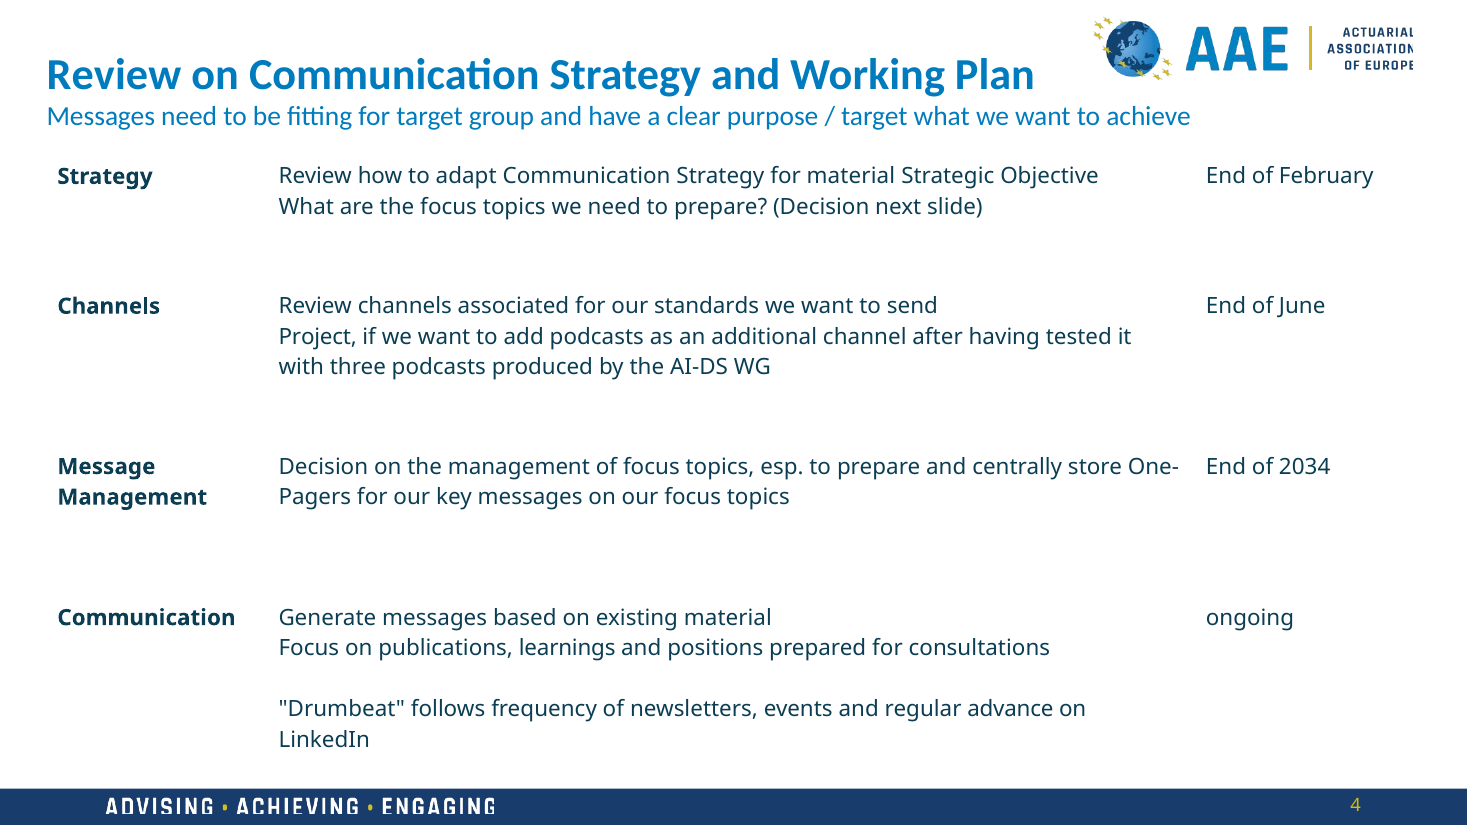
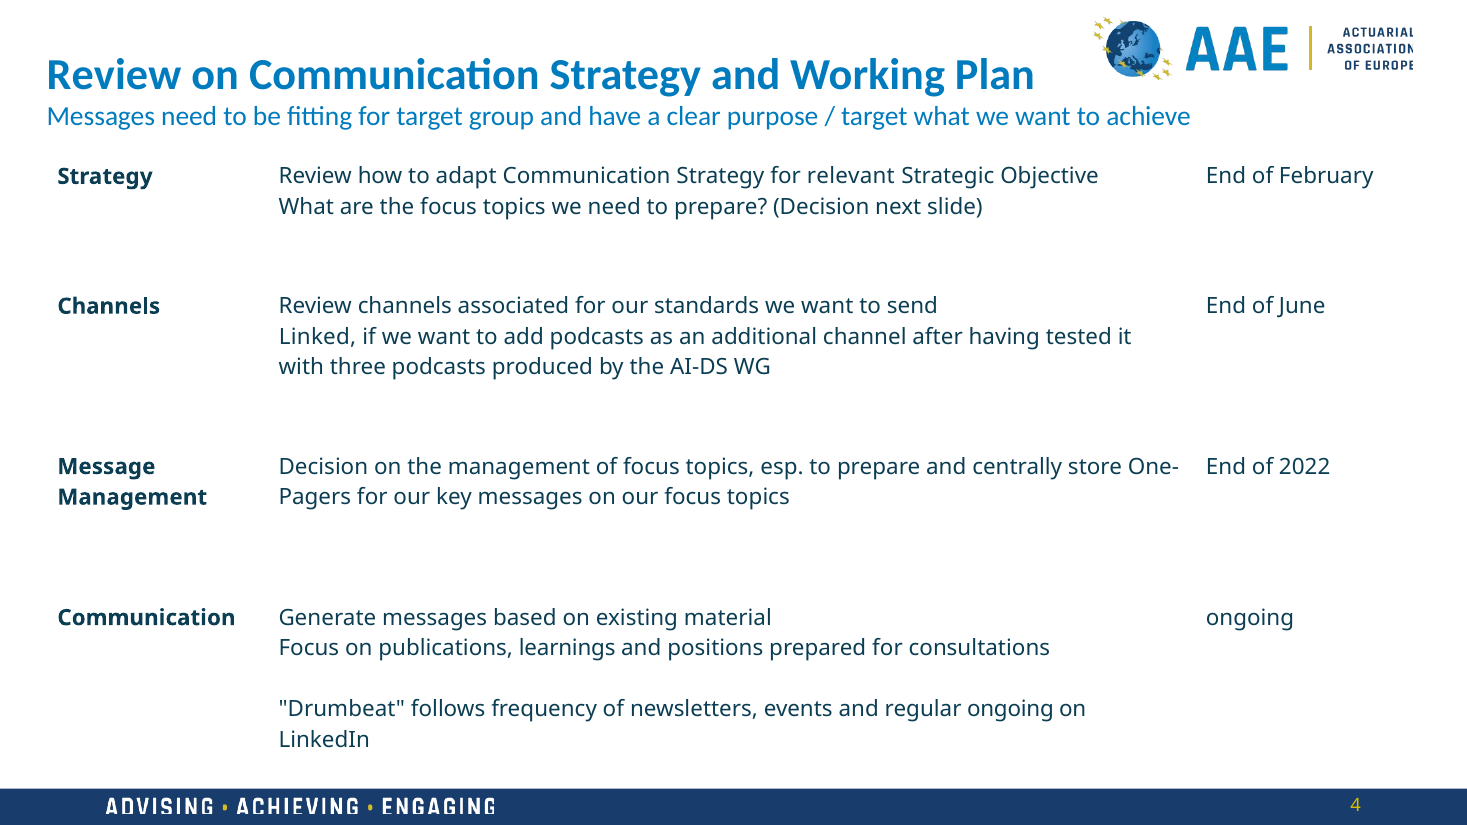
for material: material -> relevant
Project: Project -> Linked
2034: 2034 -> 2022
regular advance: advance -> ongoing
